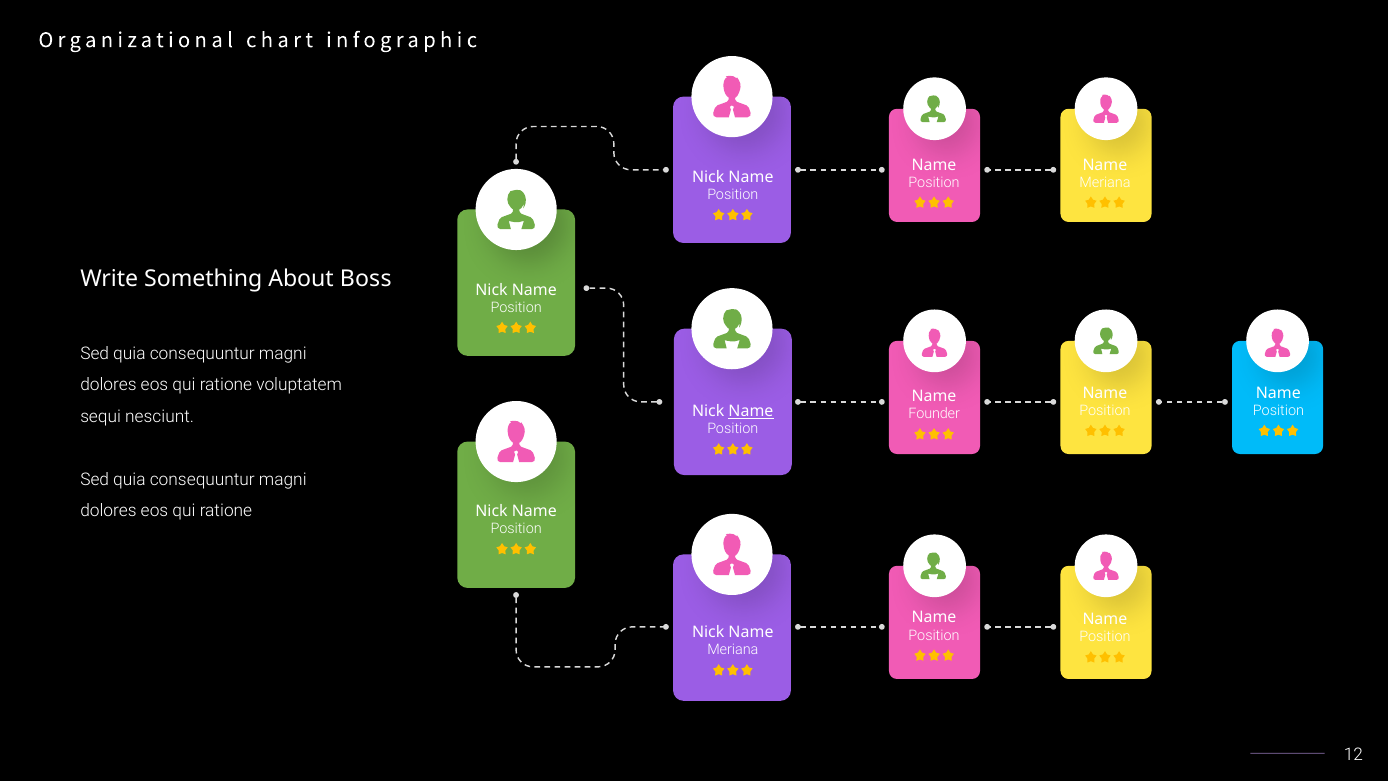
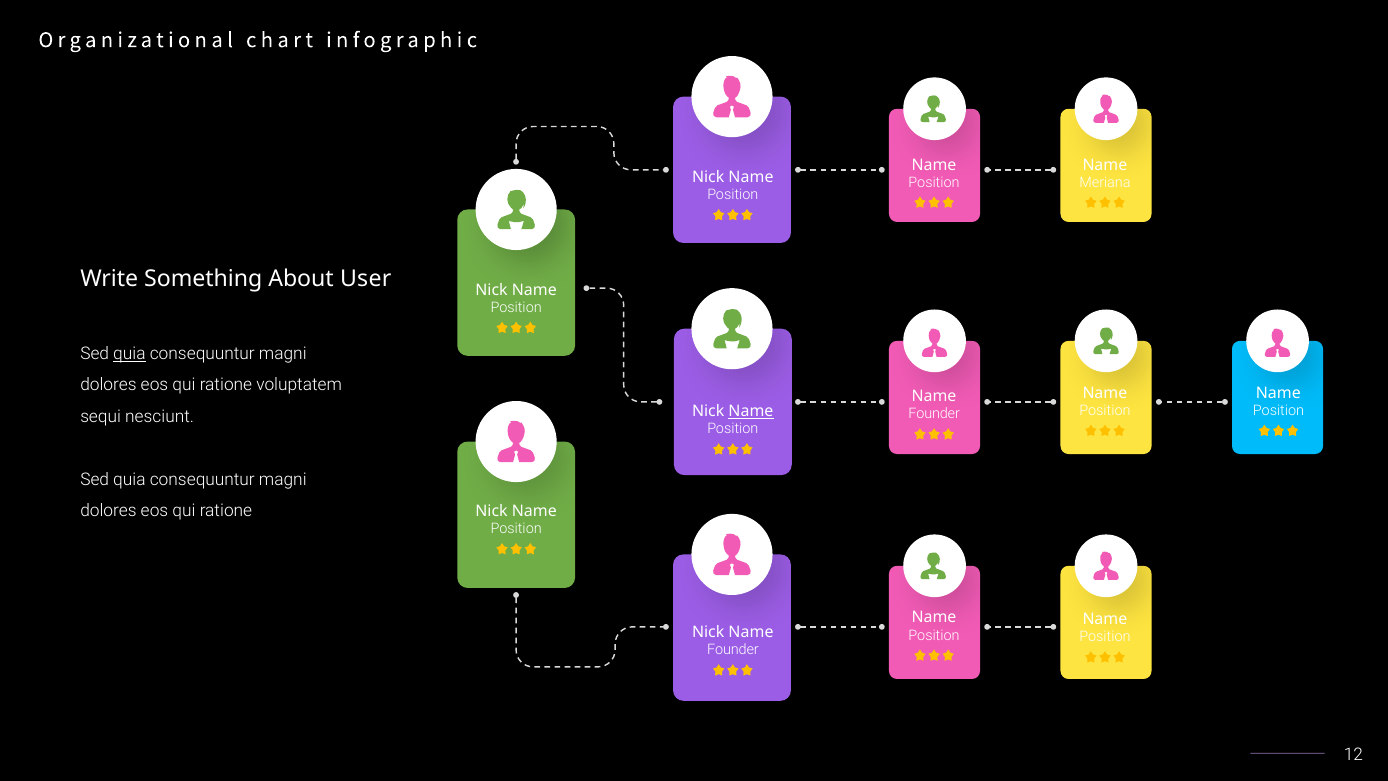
Boss: Boss -> User
quia at (129, 354) underline: none -> present
Meriana at (733, 650): Meriana -> Founder
